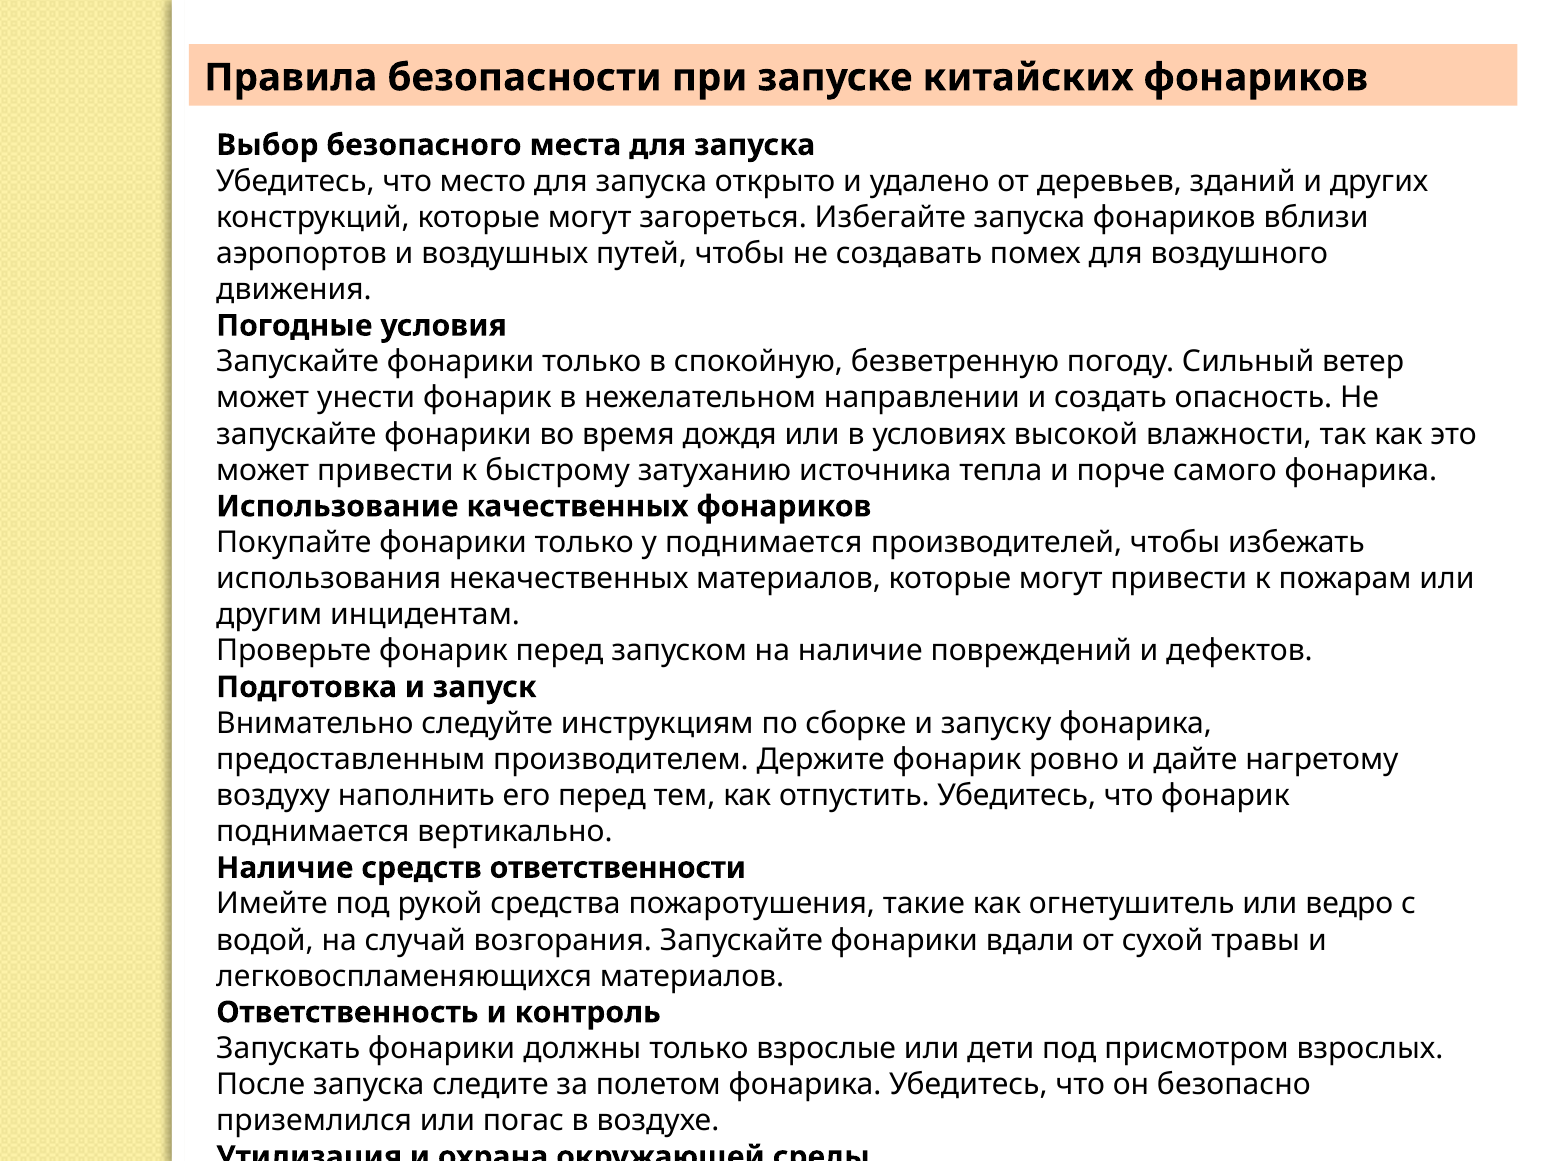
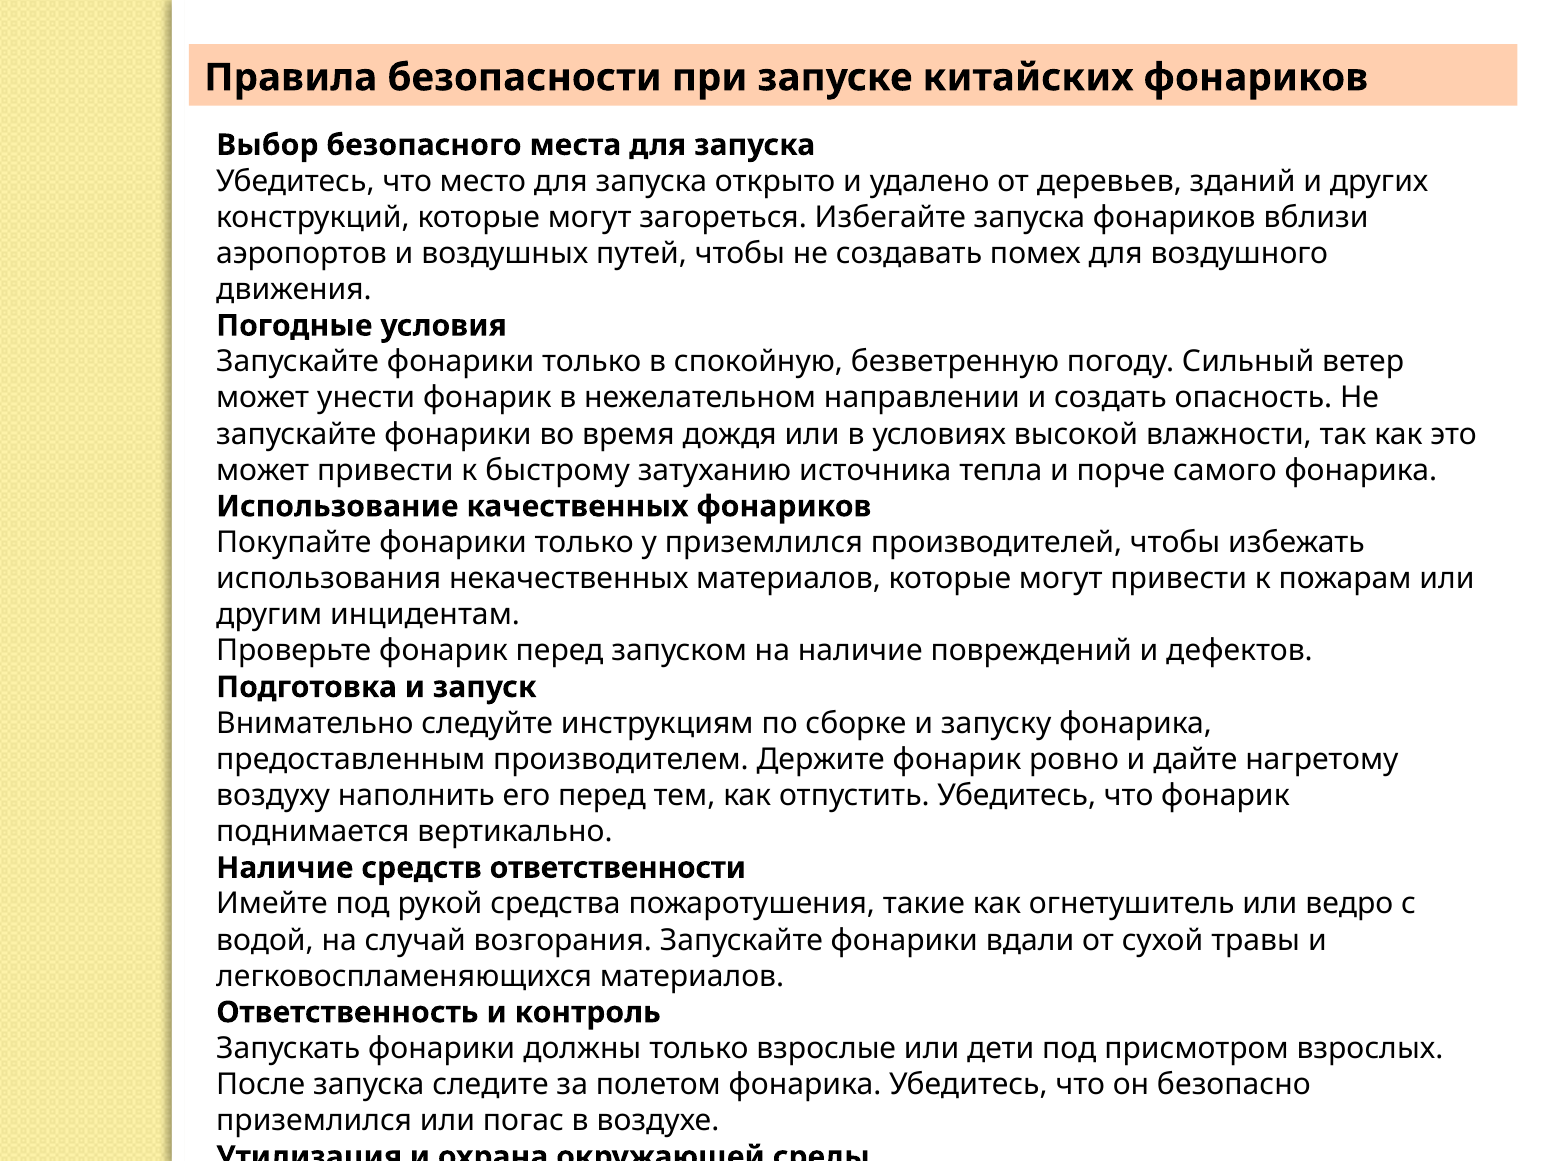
у поднимается: поднимается -> приземлился
